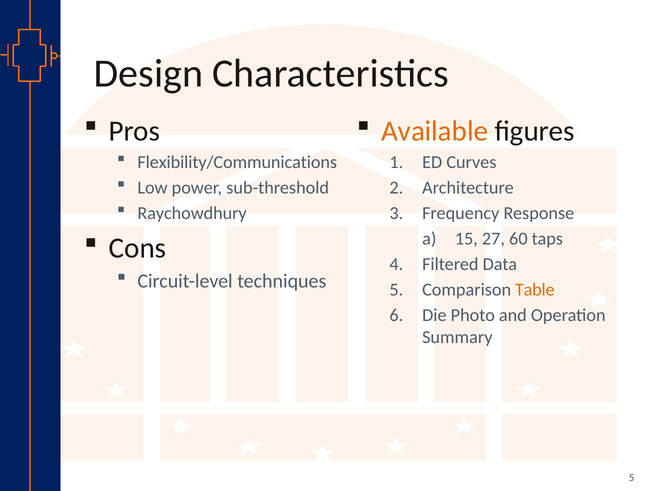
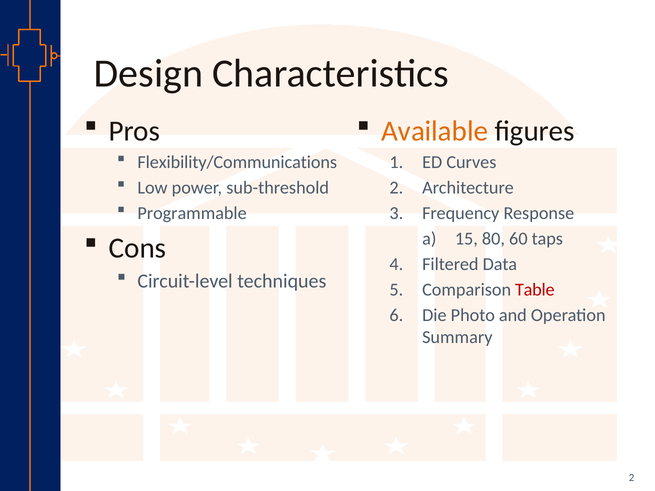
Raychowdhury: Raychowdhury -> Programmable
27: 27 -> 80
Table colour: orange -> red
5 at (632, 478): 5 -> 2
